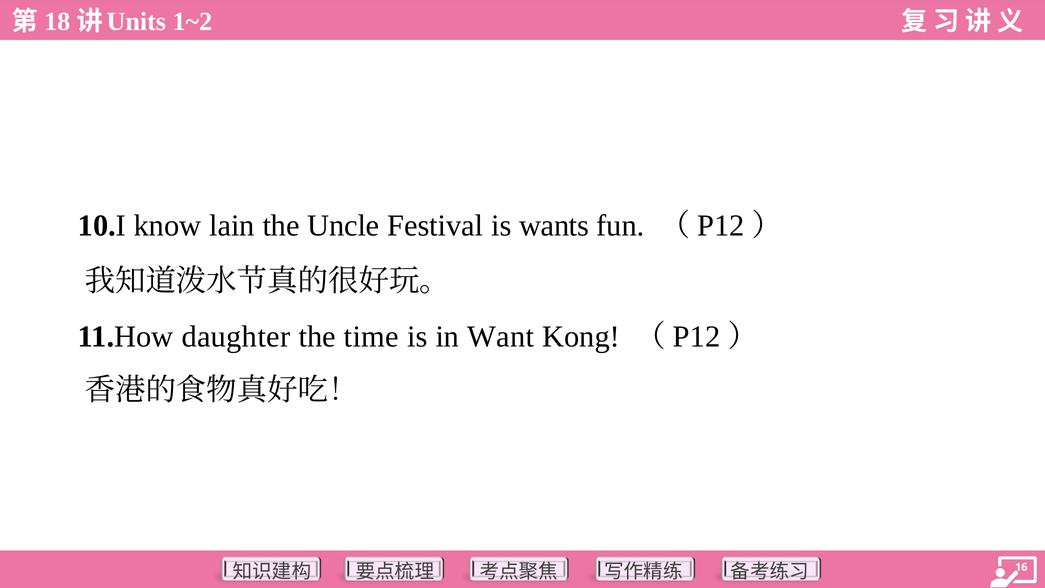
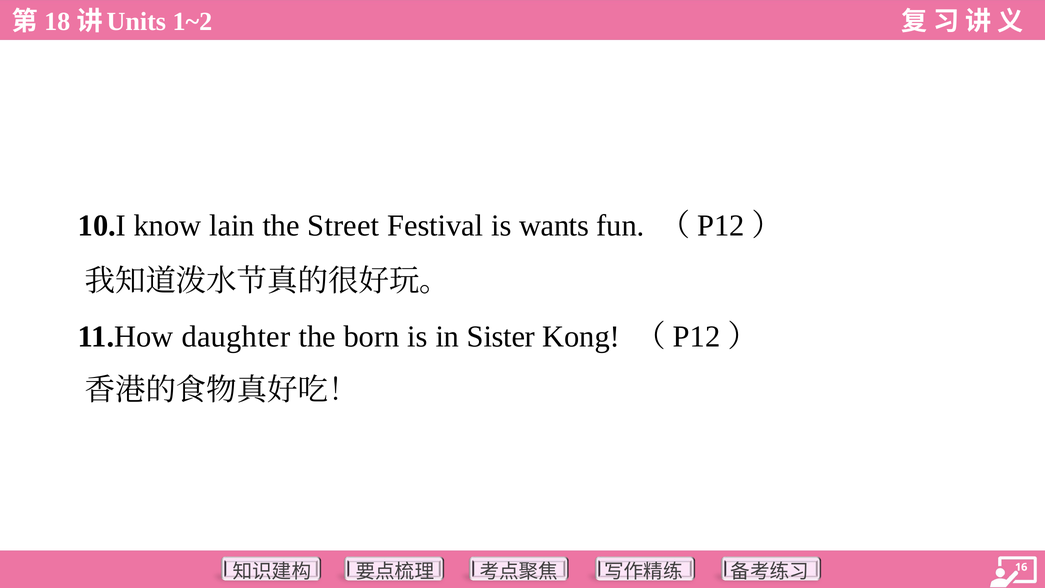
Uncle: Uncle -> Street
time: time -> born
Want: Want -> Sister
